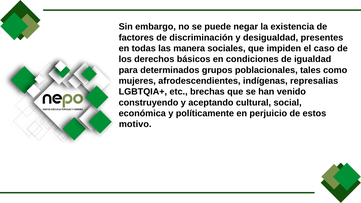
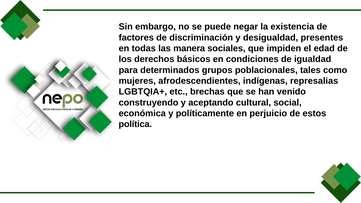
caso: caso -> edad
motivo: motivo -> política
